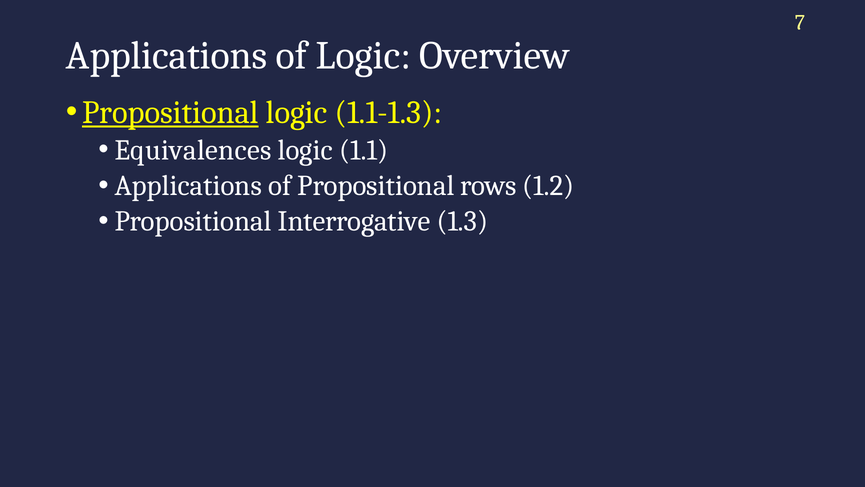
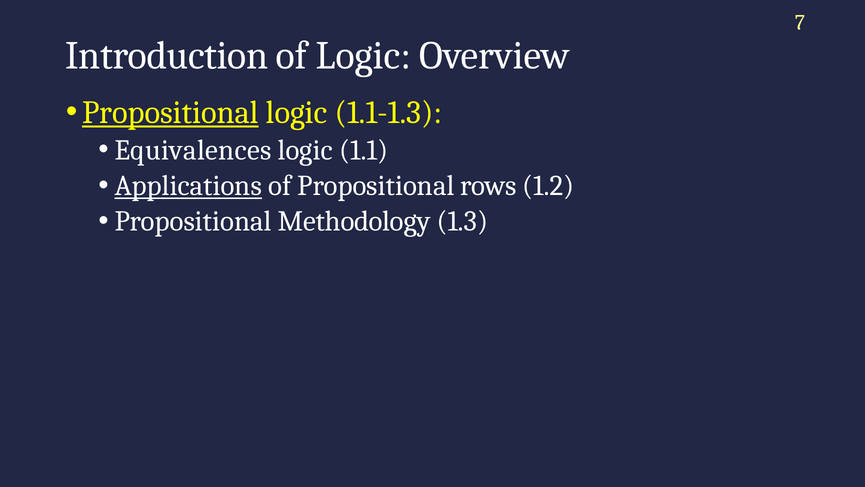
Applications at (167, 56): Applications -> Introduction
Applications at (188, 186) underline: none -> present
Interrogative: Interrogative -> Methodology
